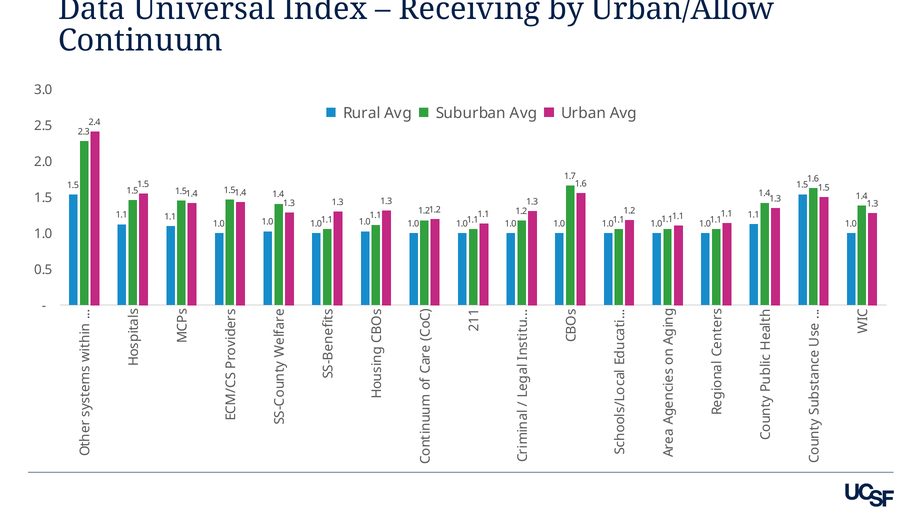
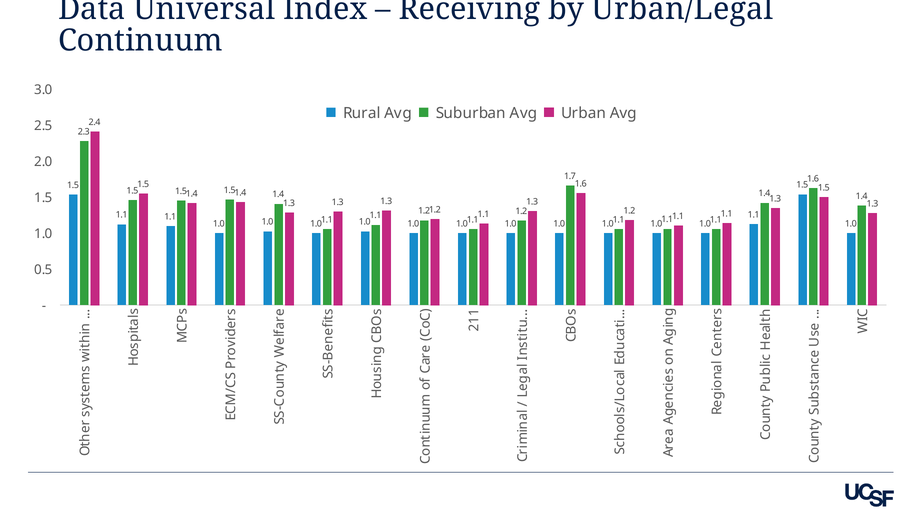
Urban/Allow: Urban/Allow -> Urban/Legal
